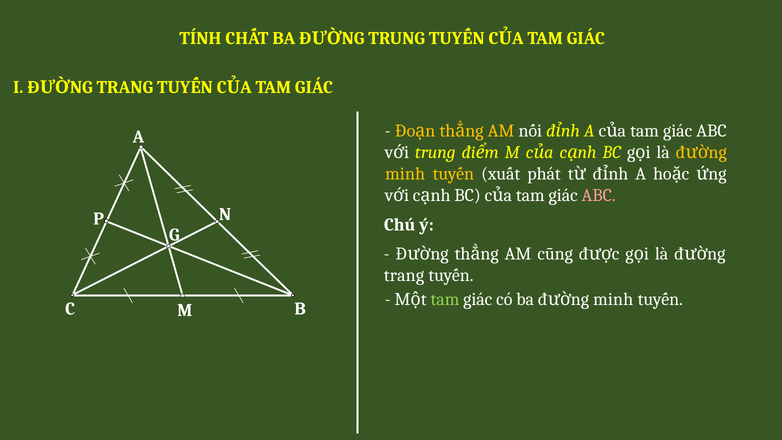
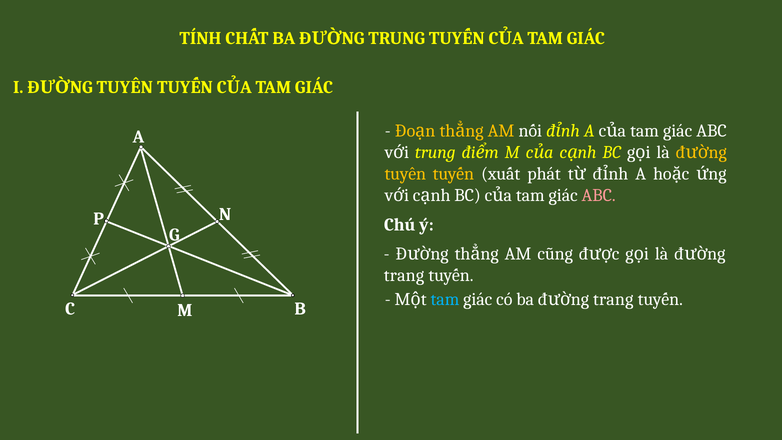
TRANG at (125, 87): TRANG -> TUYẾN
minh at (405, 174): minh -> tuyến
tam at (445, 299) colour: light green -> light blue
minh at (613, 299): minh -> trang
